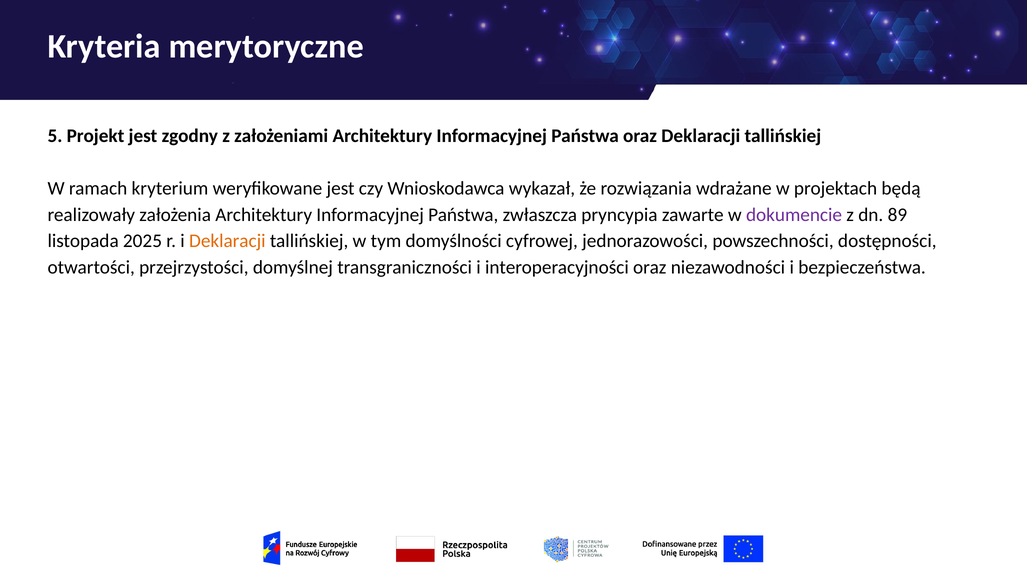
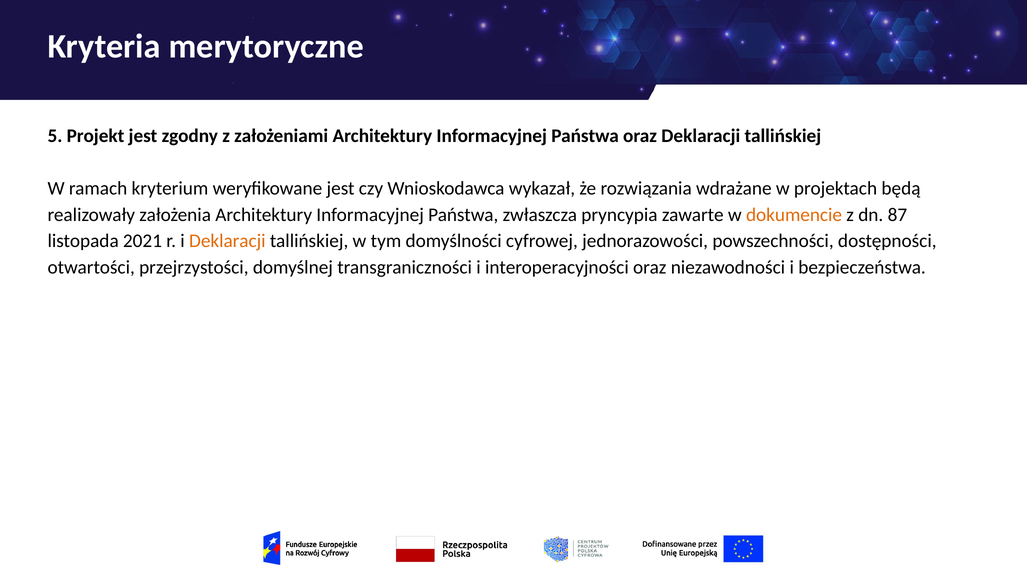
dokumencie colour: purple -> orange
89: 89 -> 87
2025: 2025 -> 2021
